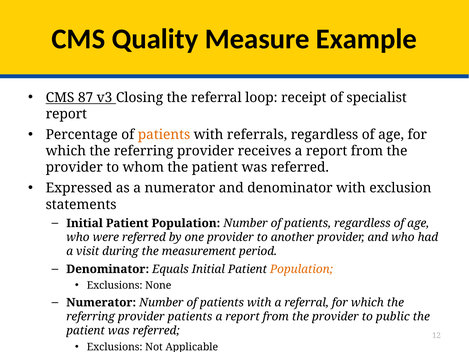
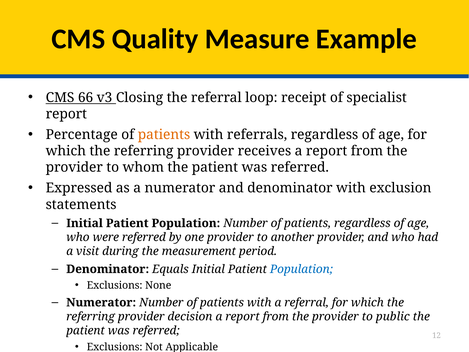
87: 87 -> 66
Population at (302, 269) colour: orange -> blue
provider patients: patients -> decision
